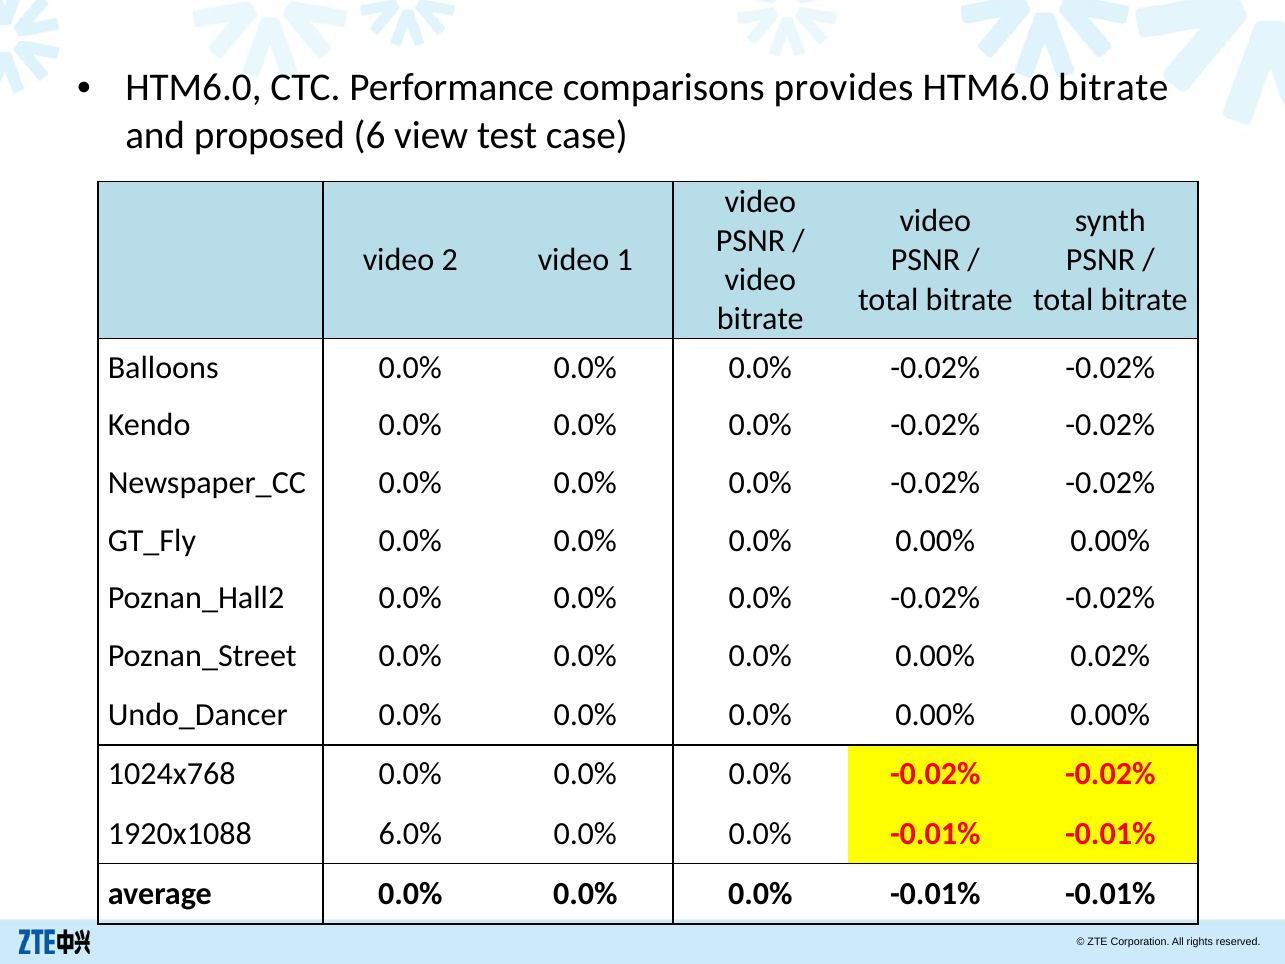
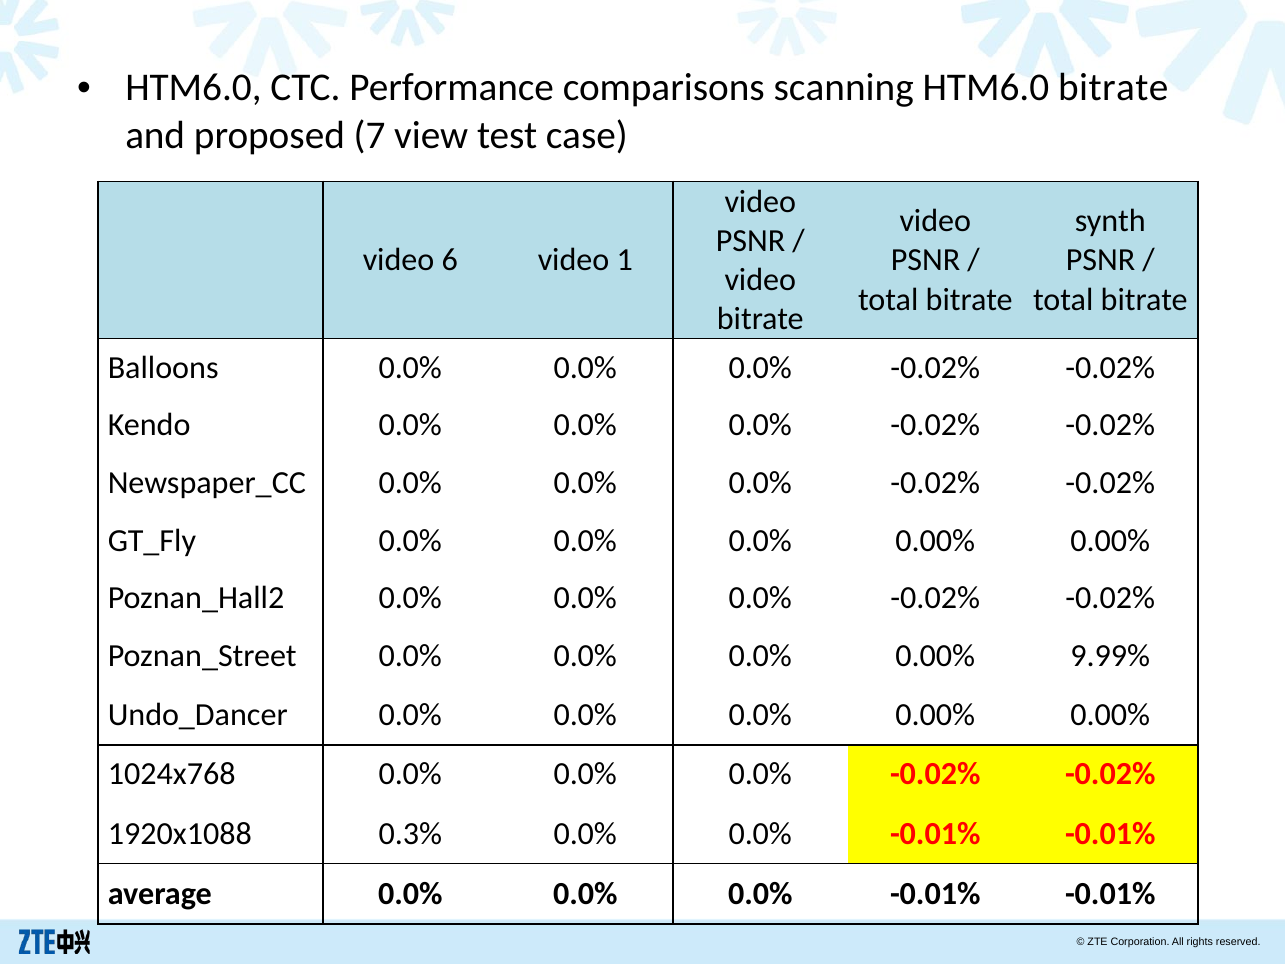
provides: provides -> scanning
6: 6 -> 7
2: 2 -> 6
0.02%: 0.02% -> 9.99%
6.0%: 6.0% -> 0.3%
